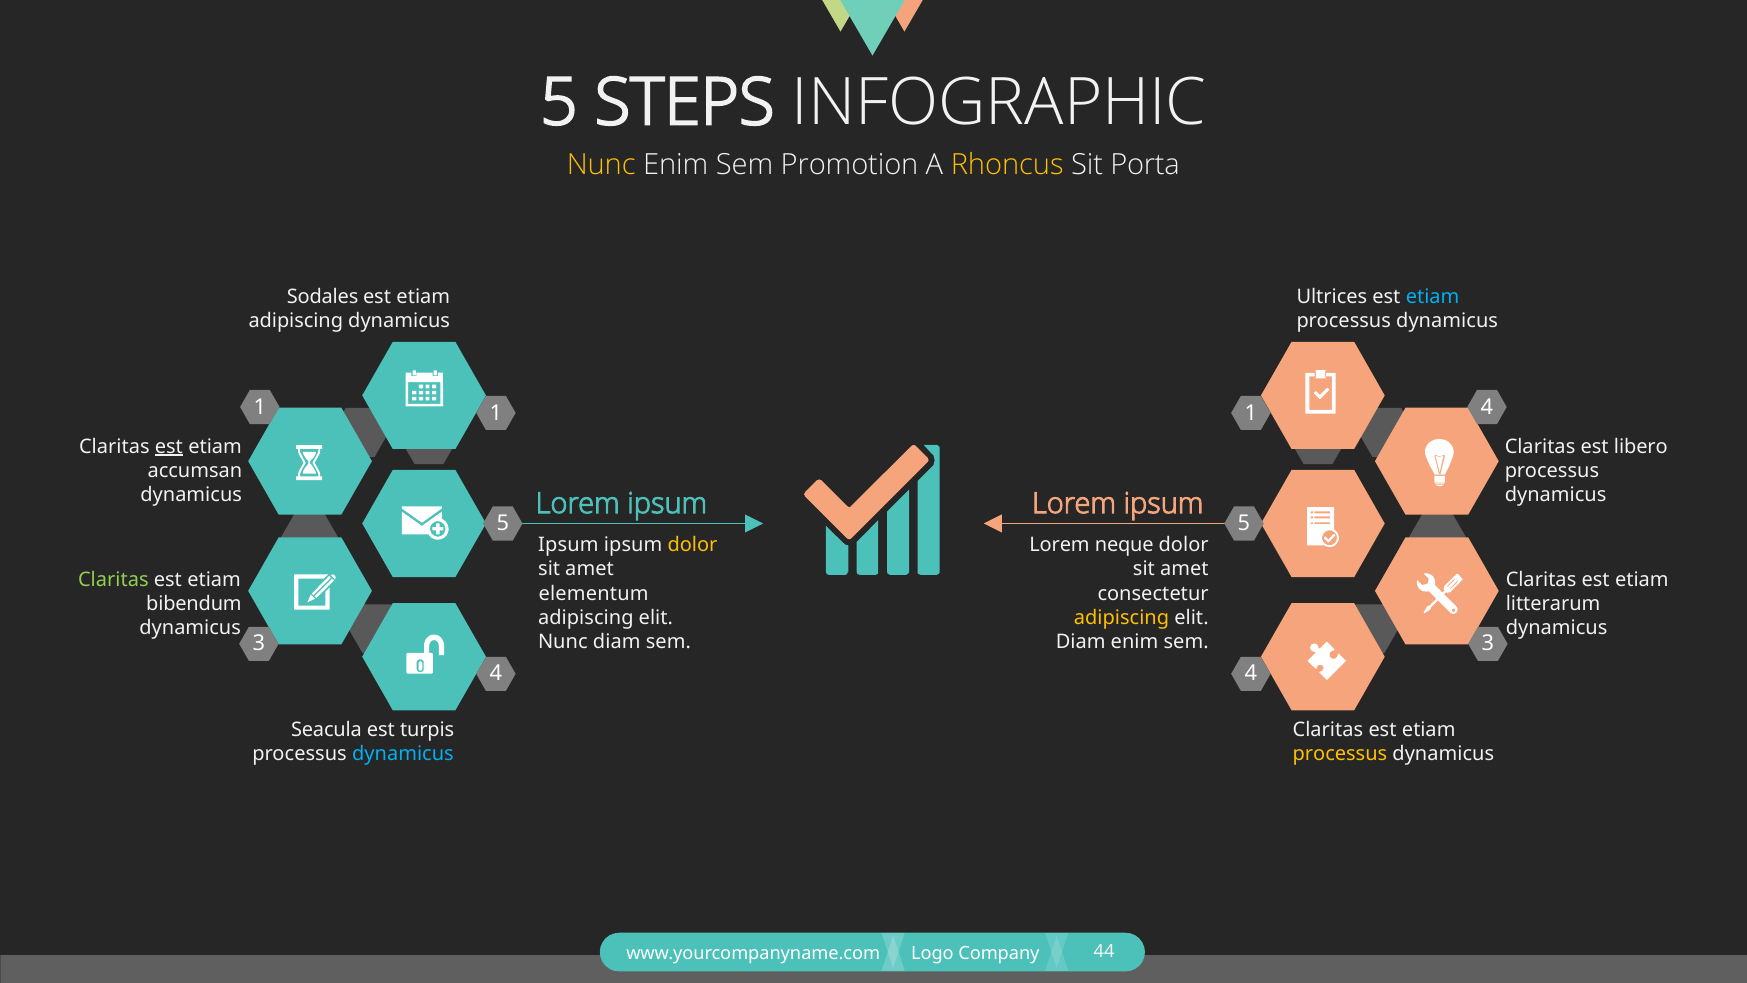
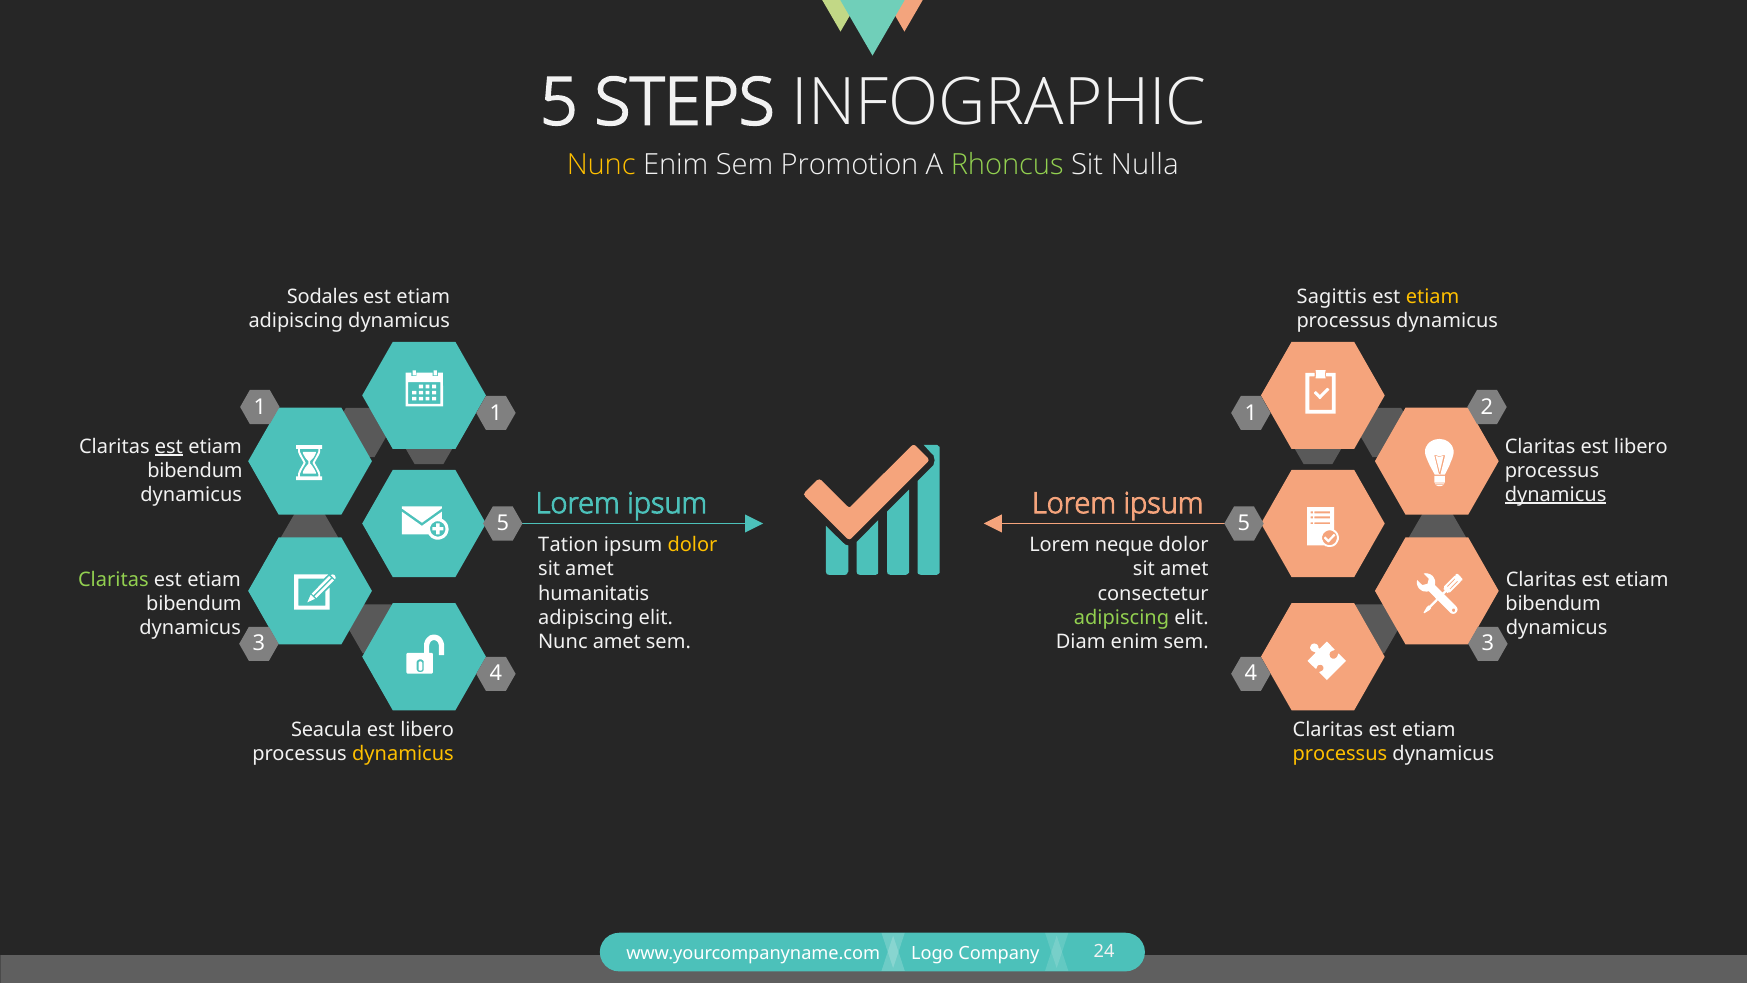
Rhoncus colour: yellow -> light green
Porta: Porta -> Nulla
Ultrices: Ultrices -> Sagittis
etiam at (1433, 297) colour: light blue -> yellow
1 4: 4 -> 2
accumsan at (195, 470): accumsan -> bibendum
dynamicus at (1556, 494) underline: none -> present
Ipsum at (568, 545): Ipsum -> Tation
elementum: elementum -> humanitatis
litterarum at (1553, 604): litterarum -> bibendum
adipiscing at (1122, 617) colour: yellow -> light green
Nunc diam: diam -> amet
turpis at (427, 729): turpis -> libero
dynamicus at (403, 753) colour: light blue -> yellow
44: 44 -> 24
